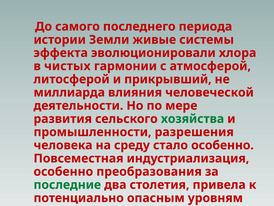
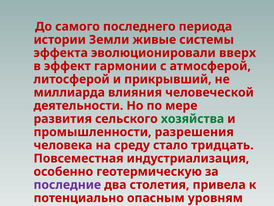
хлора: хлора -> вверх
чистых: чистых -> эффект
стало особенно: особенно -> тридцать
преобразования: преобразования -> геотермическую
последние colour: green -> purple
